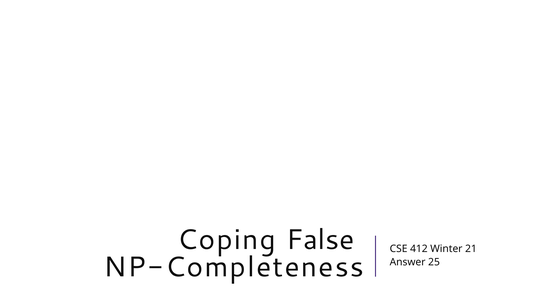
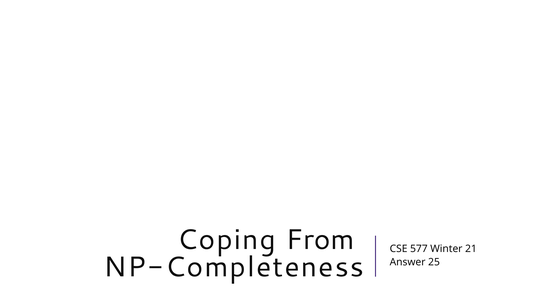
False: False -> From
412: 412 -> 577
